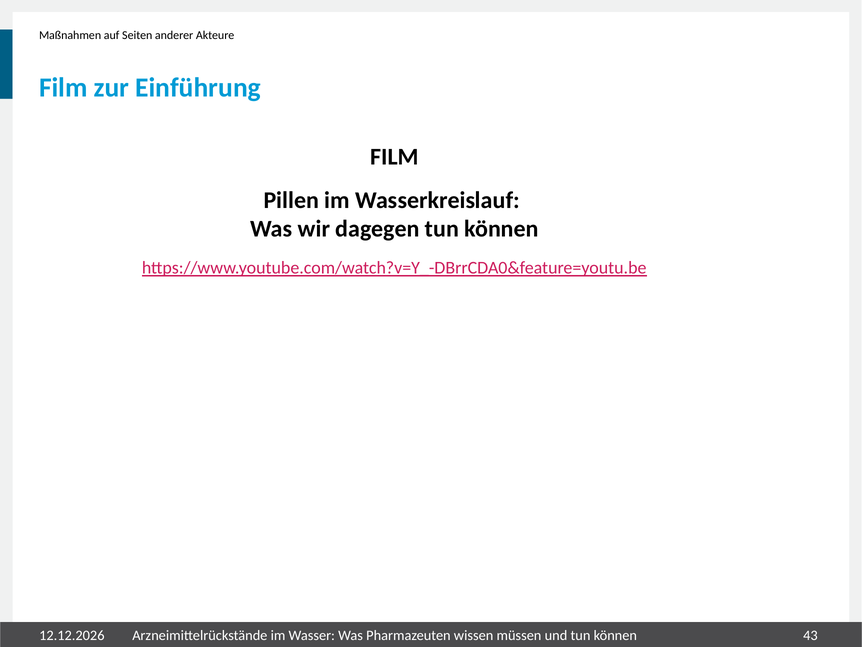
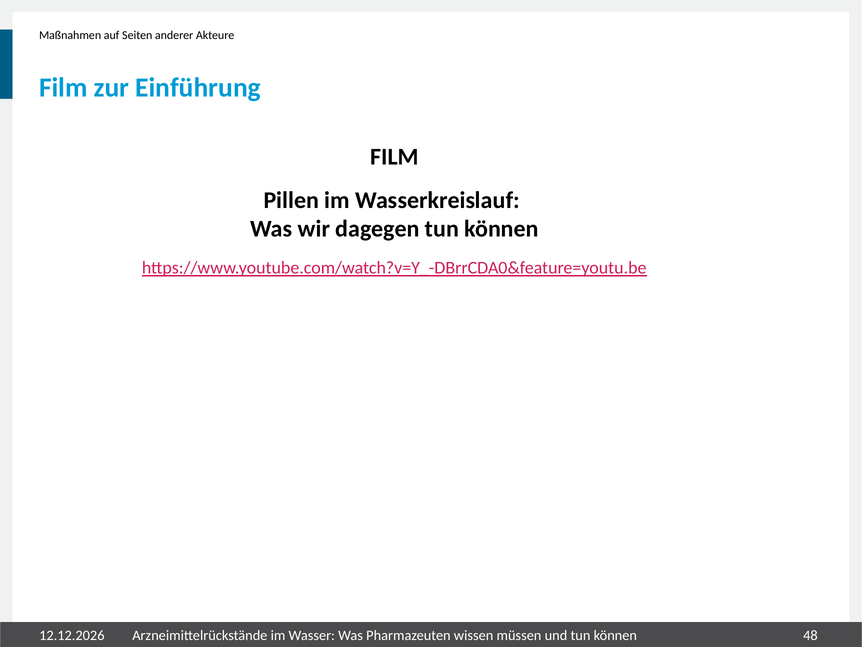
43: 43 -> 48
